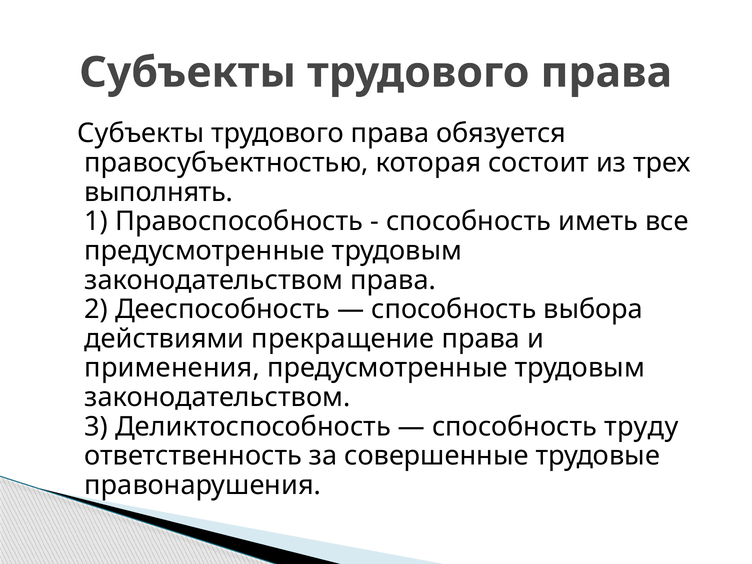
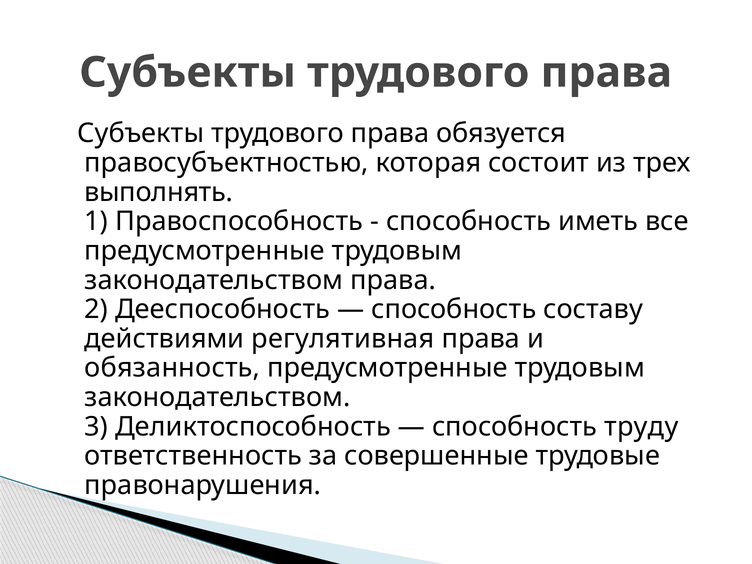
выбора: выбора -> составу
прекращение: прекращение -> регулятивная
применения: применения -> обязанность
